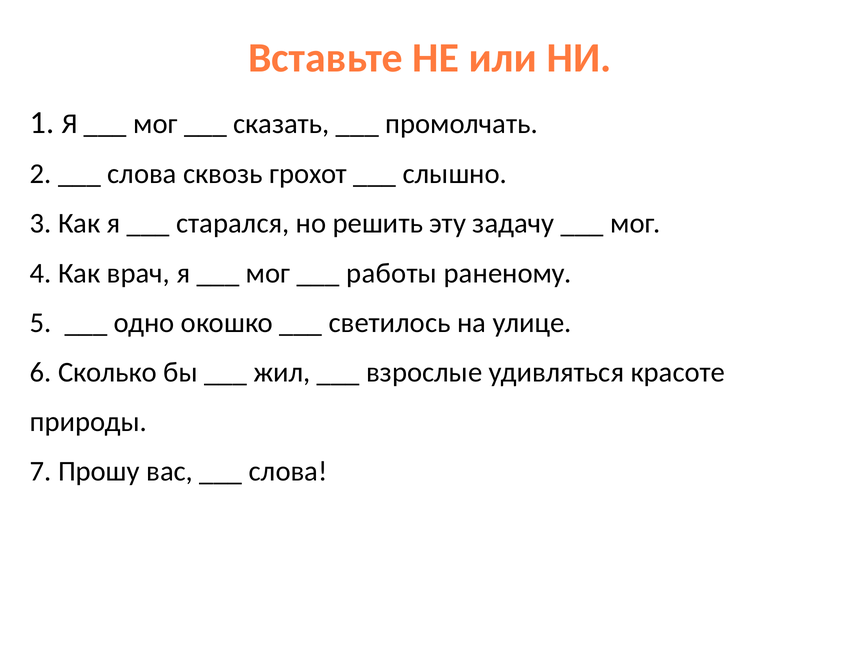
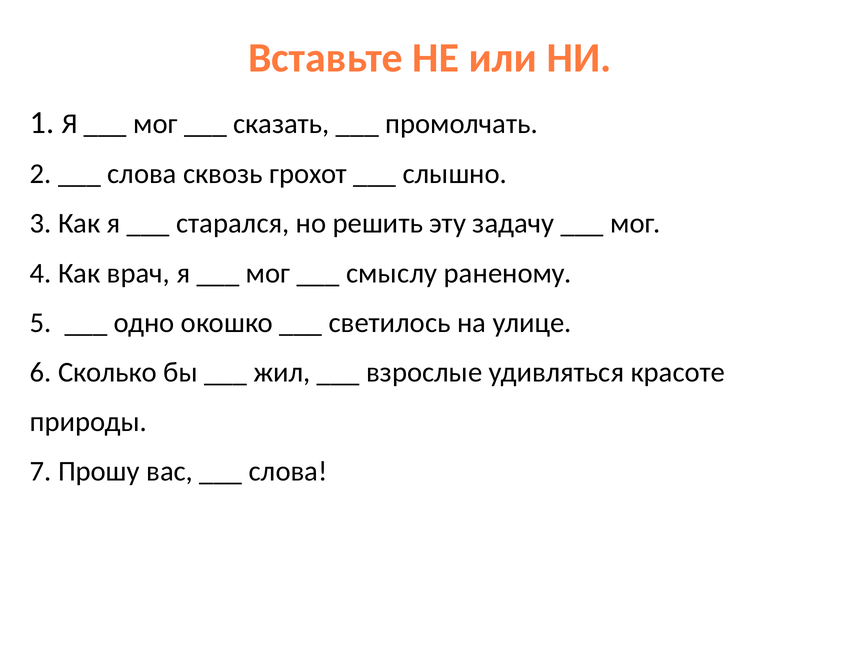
работы: работы -> смыслу
